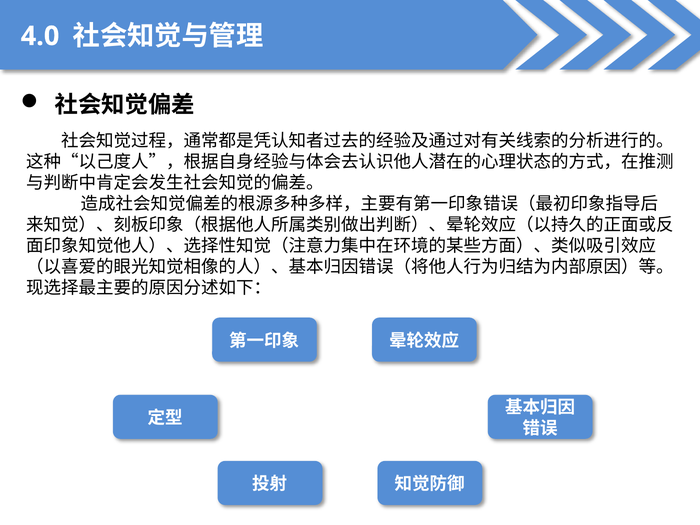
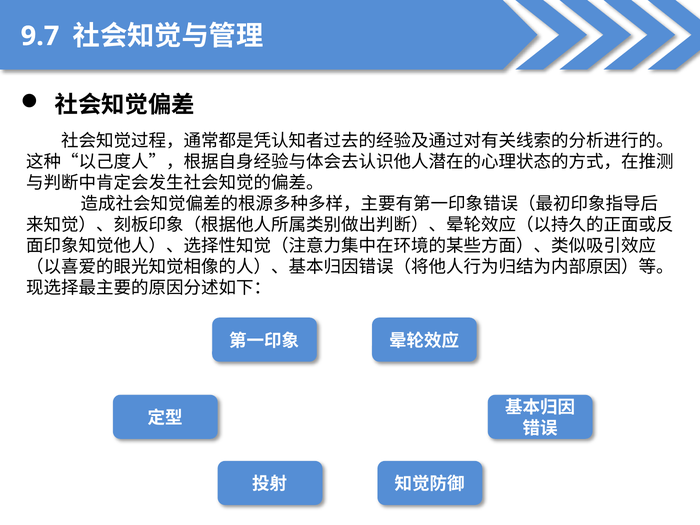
4.0: 4.0 -> 9.7
